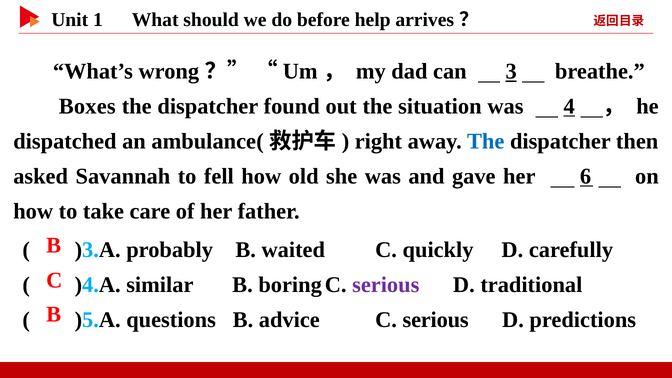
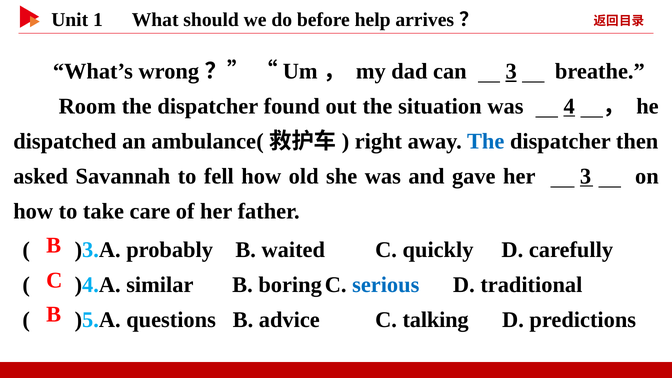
Boxes: Boxes -> Room
her 6: 6 -> 3
serious at (386, 285) colour: purple -> blue
C serious: serious -> talking
